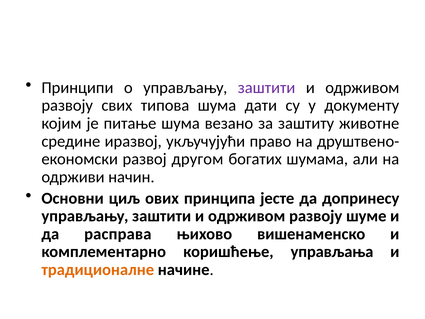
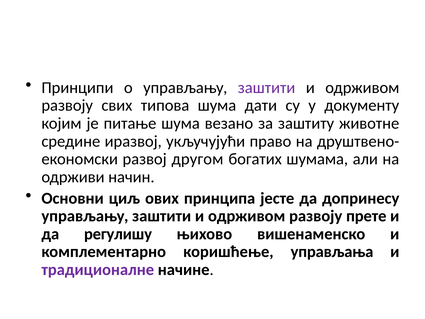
шуме: шуме -> прете
расправа: расправа -> регулишу
традиционалне colour: orange -> purple
